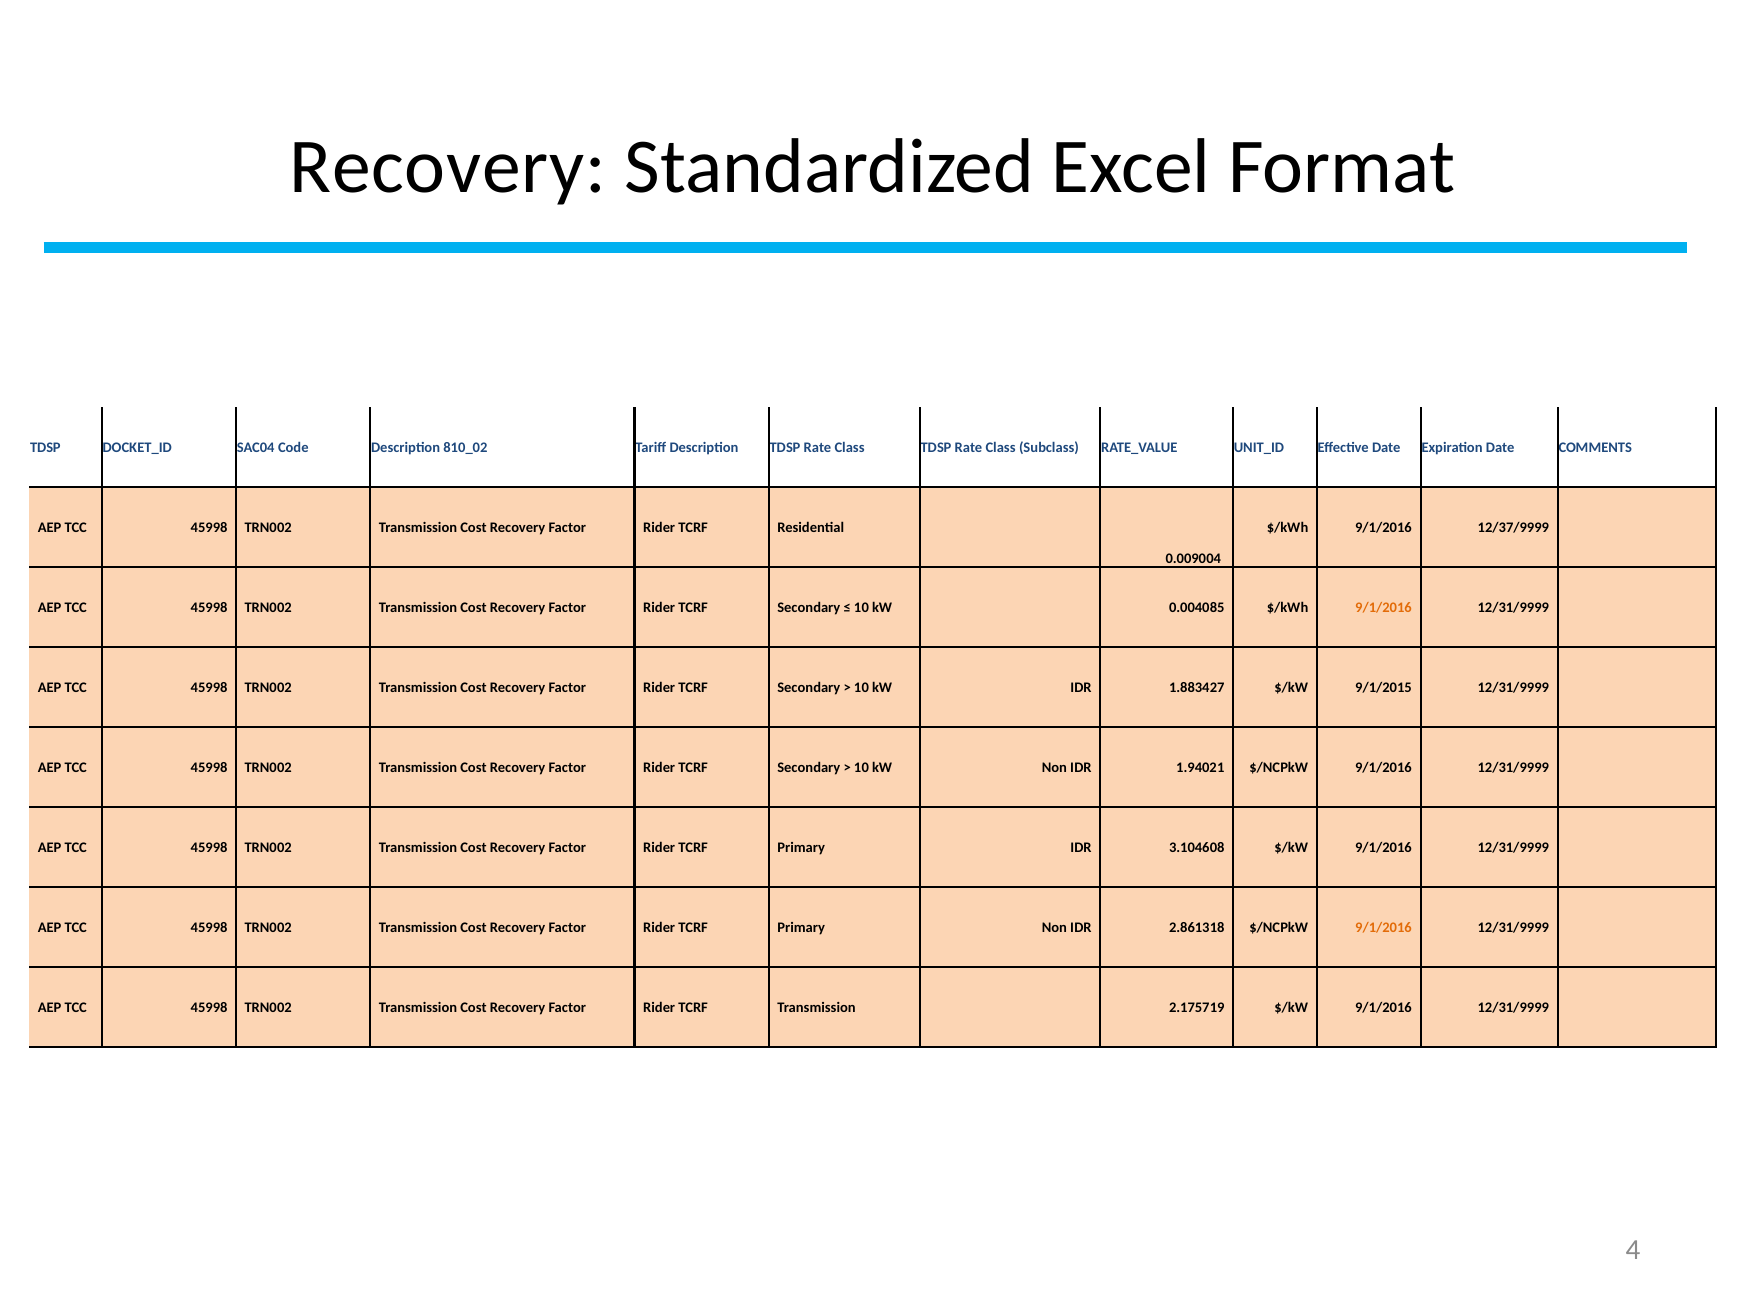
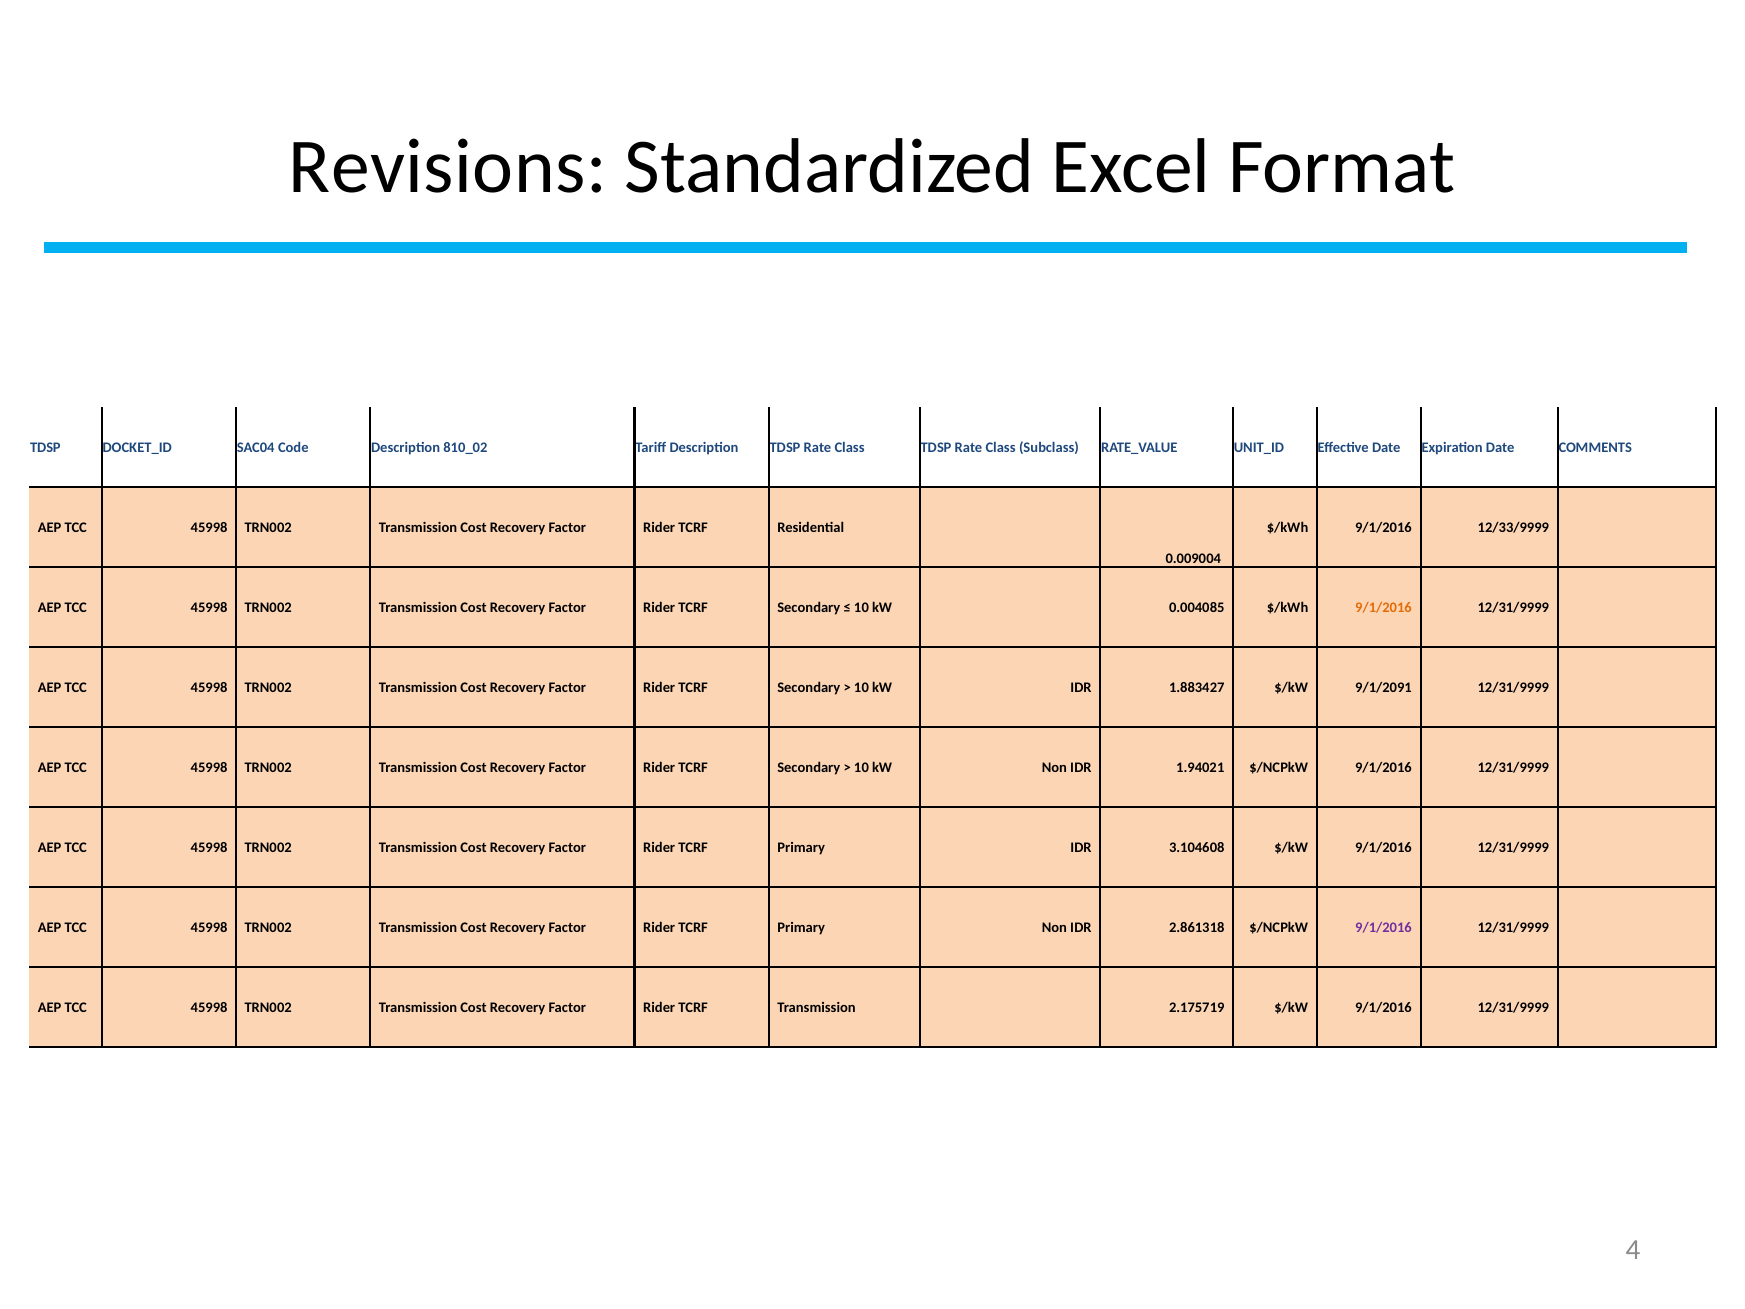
Recovery at (448, 167): Recovery -> Revisions
12/37/9999: 12/37/9999 -> 12/33/9999
9/1/2015: 9/1/2015 -> 9/1/2091
9/1/2016 at (1383, 928) colour: orange -> purple
